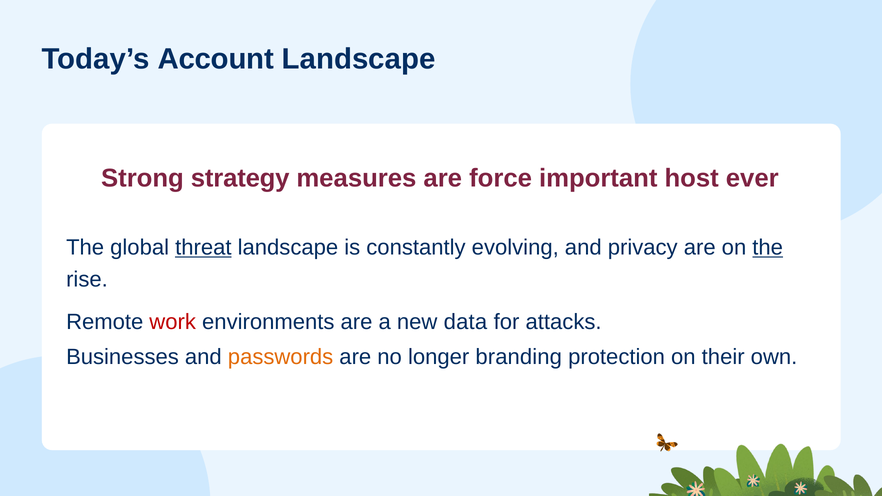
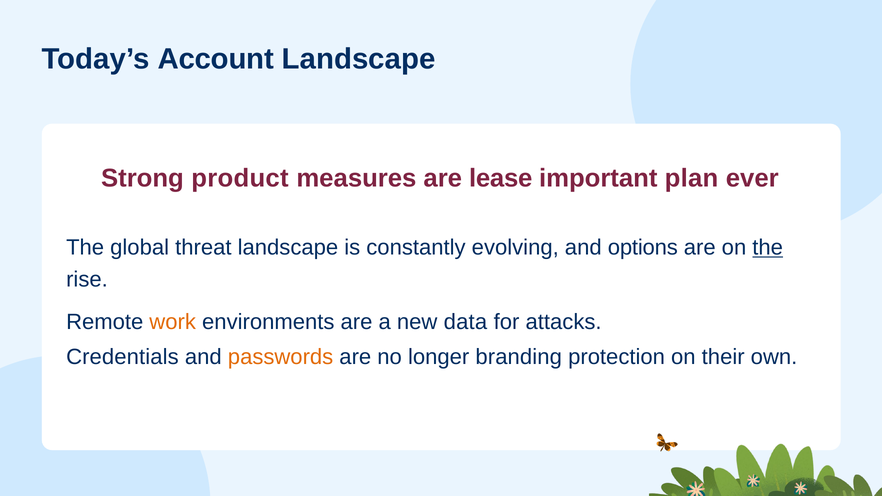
strategy: strategy -> product
force: force -> lease
host: host -> plan
threat underline: present -> none
privacy: privacy -> options
work colour: red -> orange
Businesses: Businesses -> Credentials
